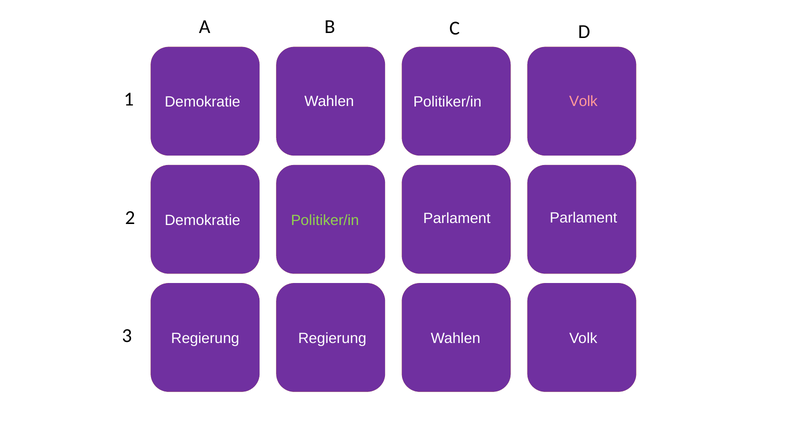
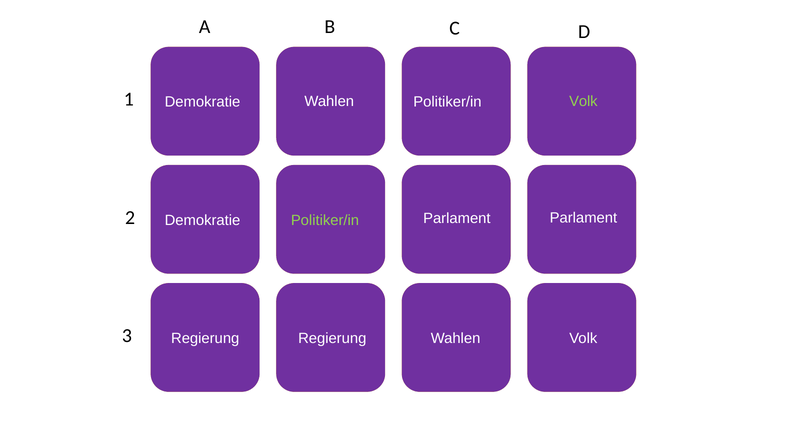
Volk at (583, 101) colour: pink -> light green
